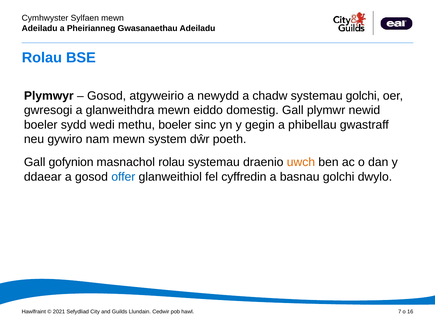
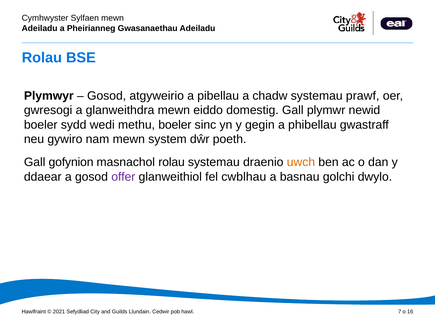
newydd: newydd -> pibellau
systemau golchi: golchi -> prawf
offer colour: blue -> purple
cyffredin: cyffredin -> cwblhau
